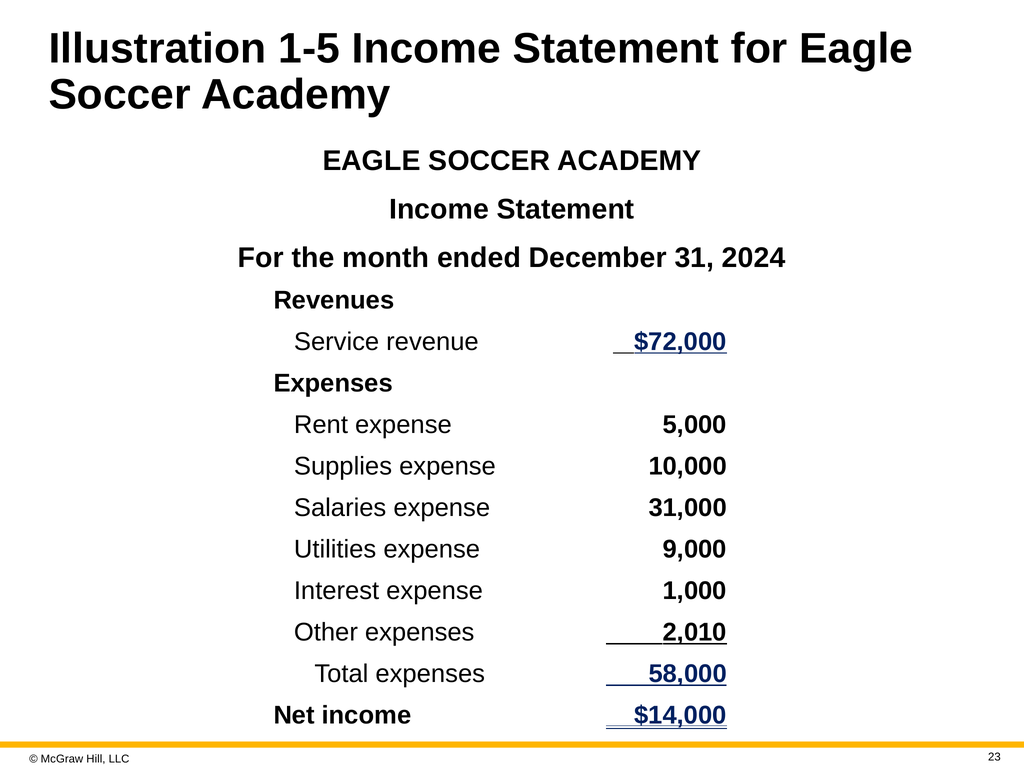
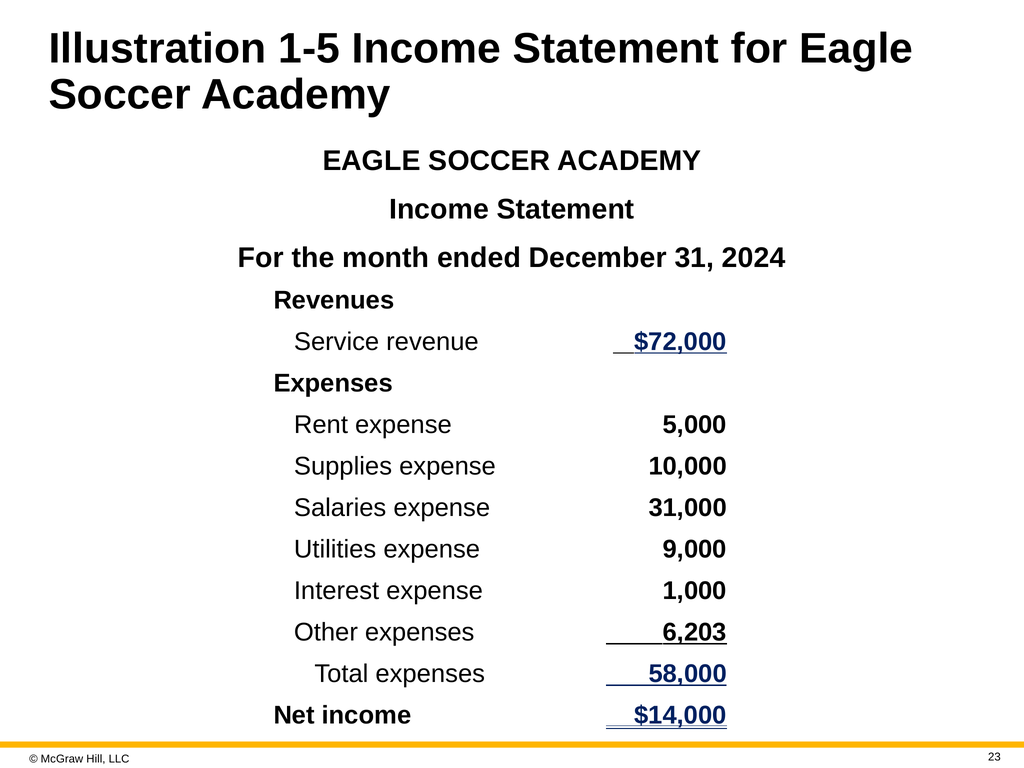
2,010: 2,010 -> 6,203
